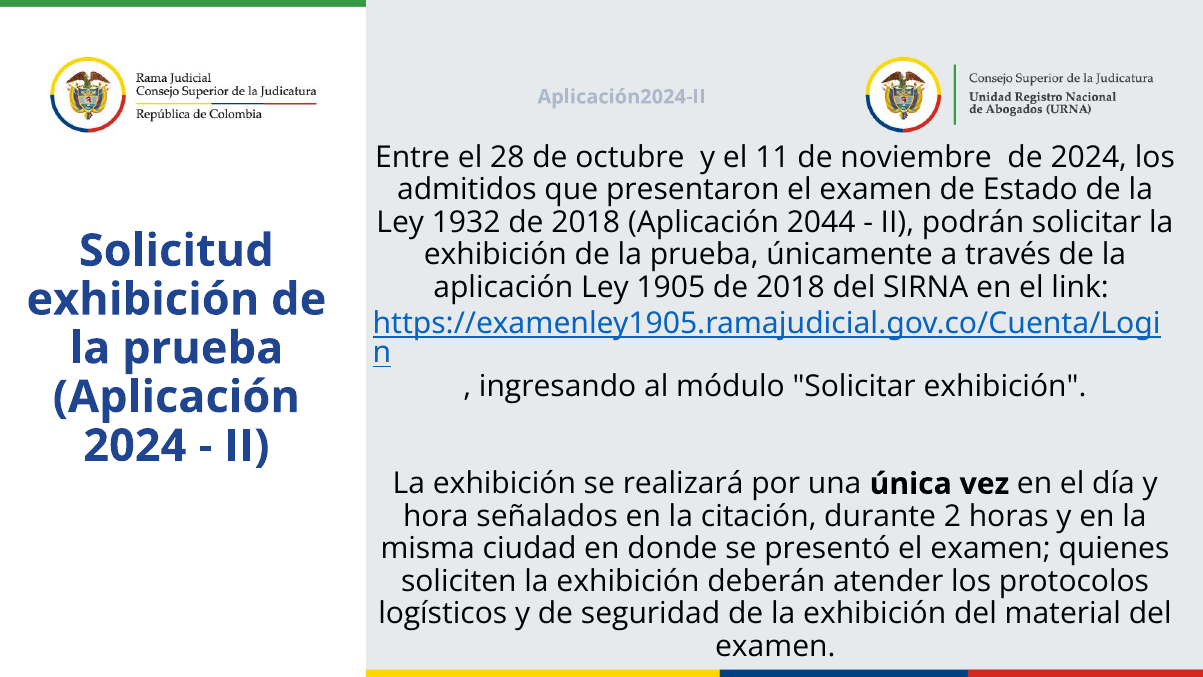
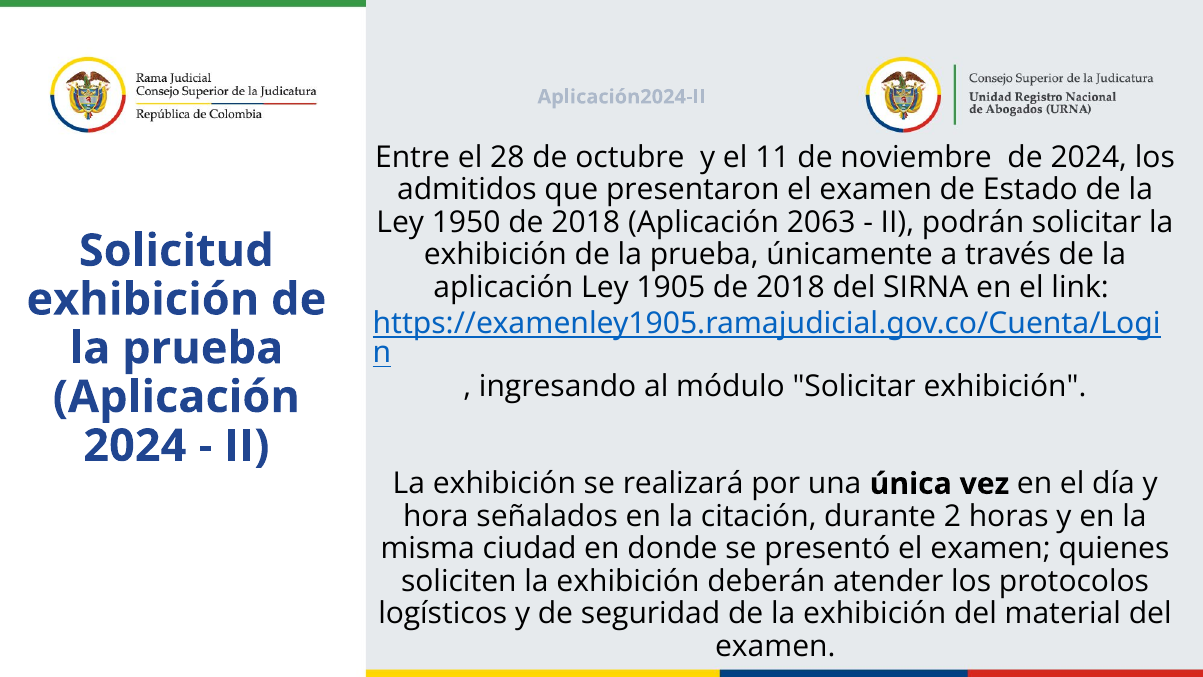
1932: 1932 -> 1950
2044: 2044 -> 2063
